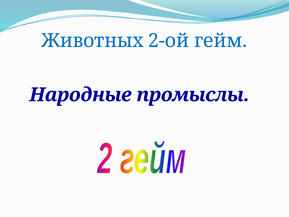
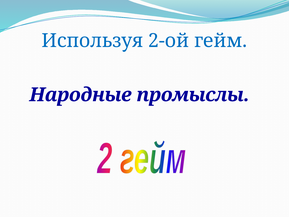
Животных: Животных -> Используя
